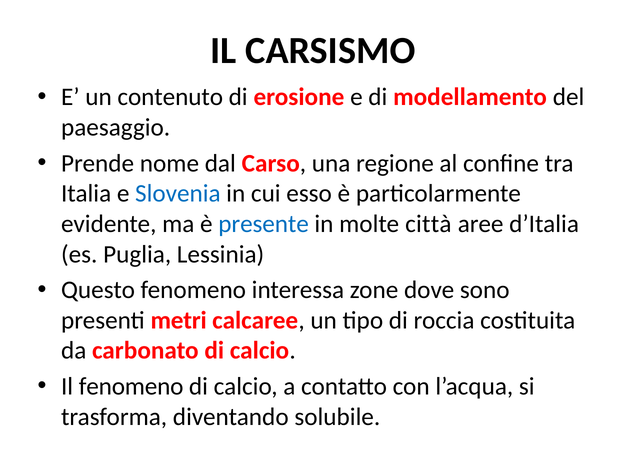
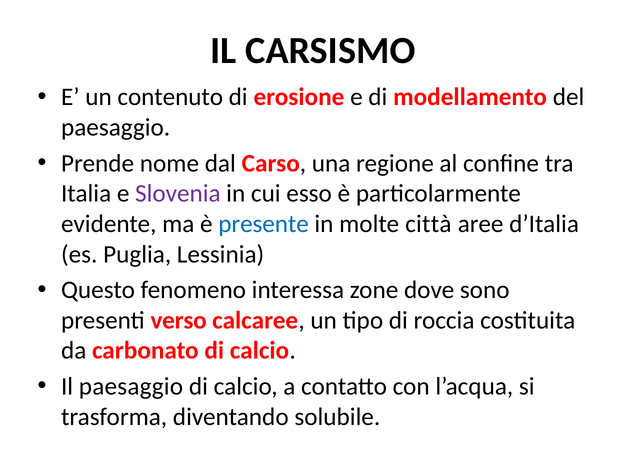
Slovenia colour: blue -> purple
metri: metri -> verso
Il fenomeno: fenomeno -> paesaggio
